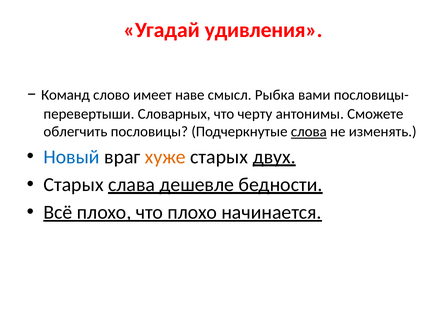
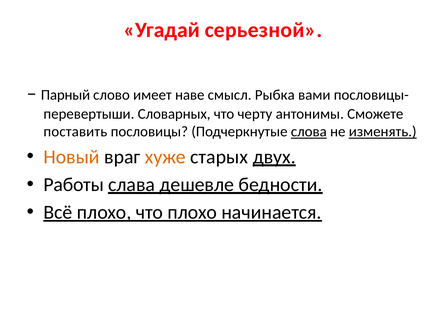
удивления: удивления -> серьезной
Команд: Команд -> Парный
облегчить: облегчить -> поставить
изменять underline: none -> present
Новый colour: blue -> orange
Старых at (74, 185): Старых -> Работы
